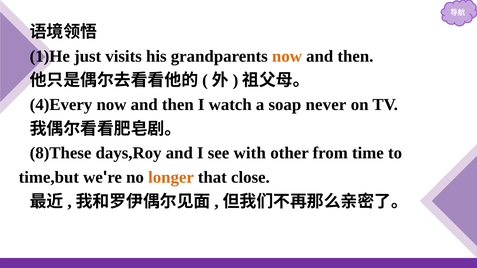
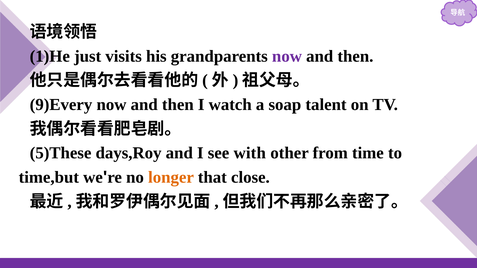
now at (287, 56) colour: orange -> purple
4)Every: 4)Every -> 9)Every
never: never -> talent
8)These: 8)These -> 5)These
